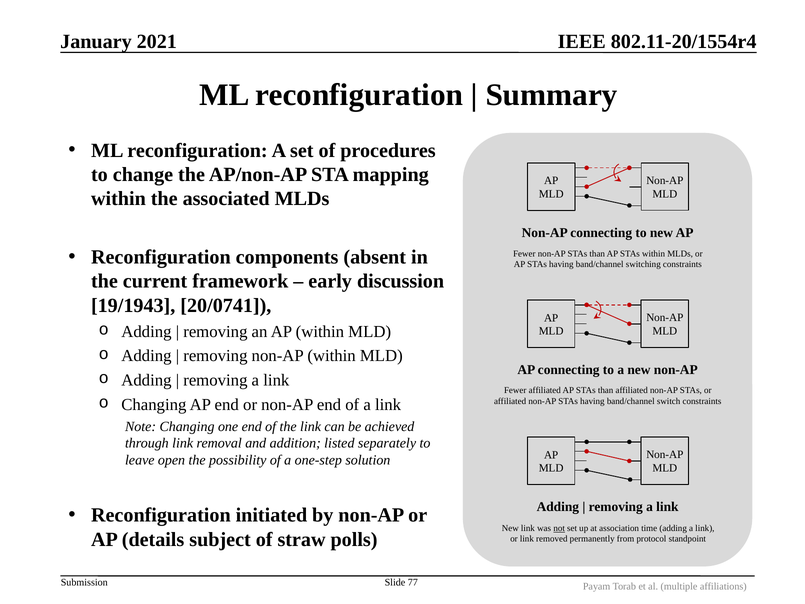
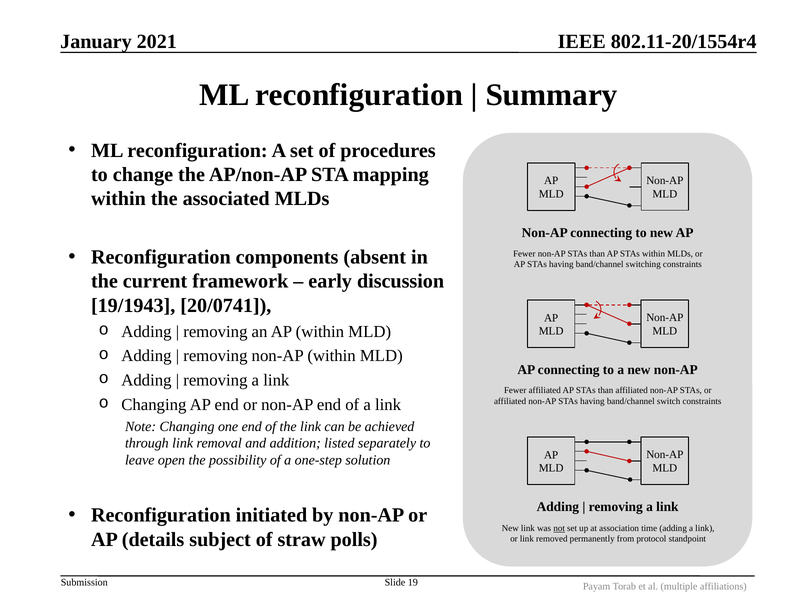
77: 77 -> 19
